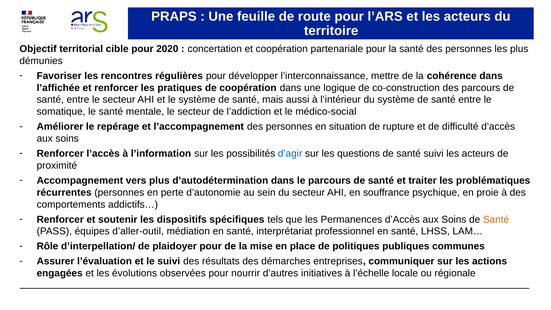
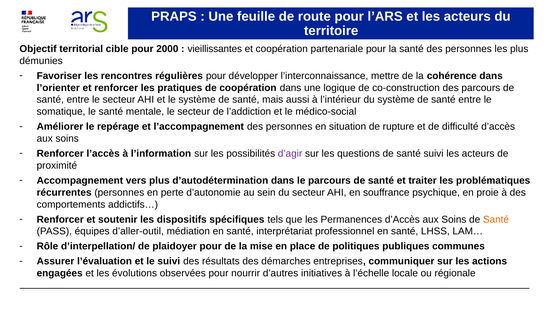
2020: 2020 -> 2000
concertation: concertation -> vieillissantes
l’affichée: l’affichée -> l’orienter
d’agir colour: blue -> purple
